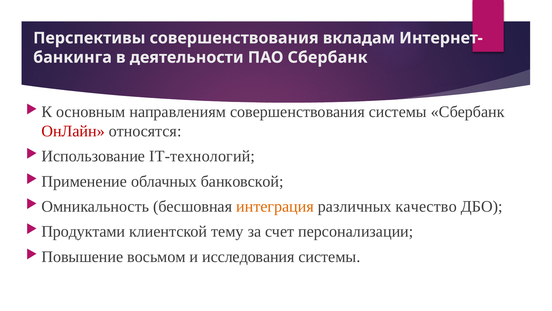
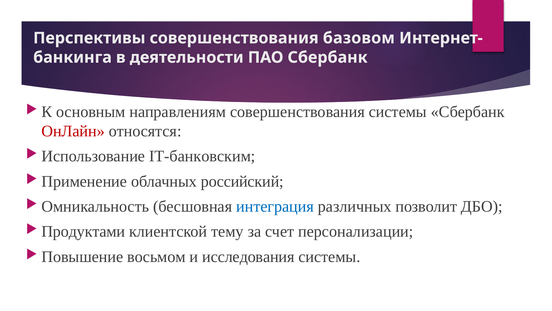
вкладам: вкладам -> базовом
IT-технологий: IT-технологий -> IT-банковским
банковской: банковской -> российский
интеграция colour: orange -> blue
качество: качество -> позволит
